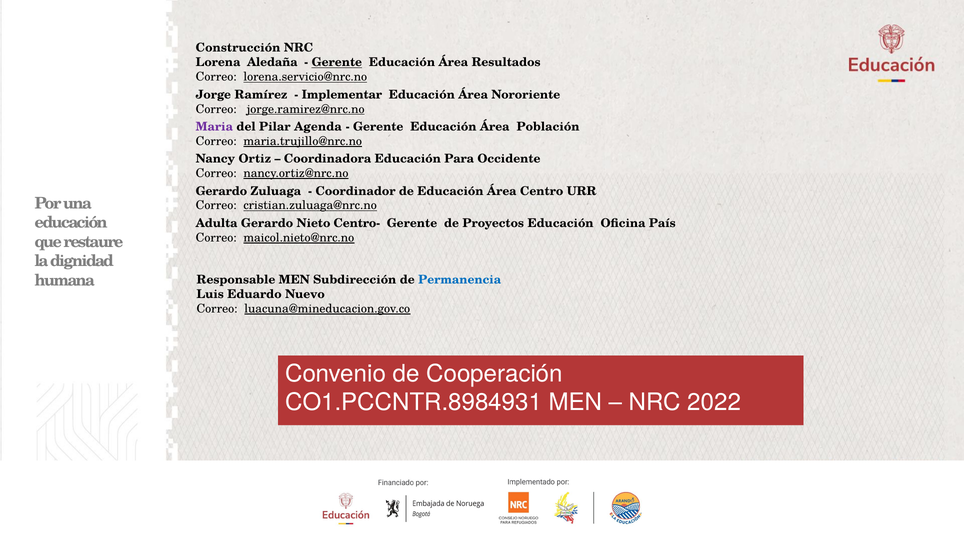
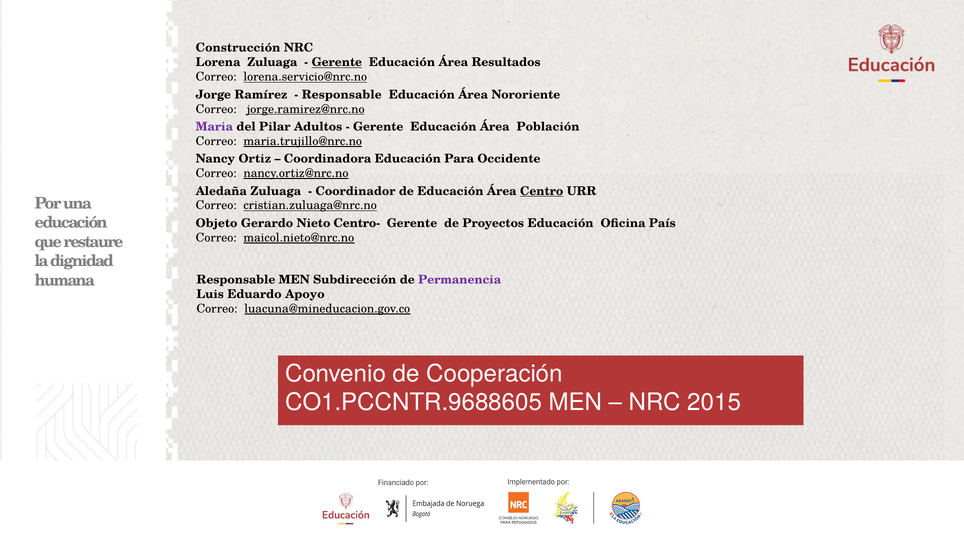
Lorena Aledaña: Aledaña -> Zuluaga
Implementar at (342, 95): Implementar -> Responsable
Agenda: Agenda -> Adultos
Gerardo at (221, 191): Gerardo -> Aledaña
Centro underline: none -> present
Adulta: Adulta -> Objeto
Permanencia colour: blue -> purple
Nuevo: Nuevo -> Apoyo
CO1.PCCNTR.8984931: CO1.PCCNTR.8984931 -> CO1.PCCNTR.9688605
2022: 2022 -> 2015
